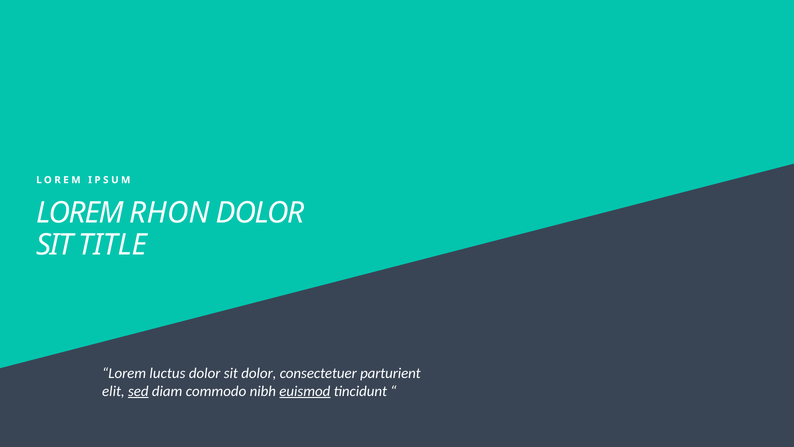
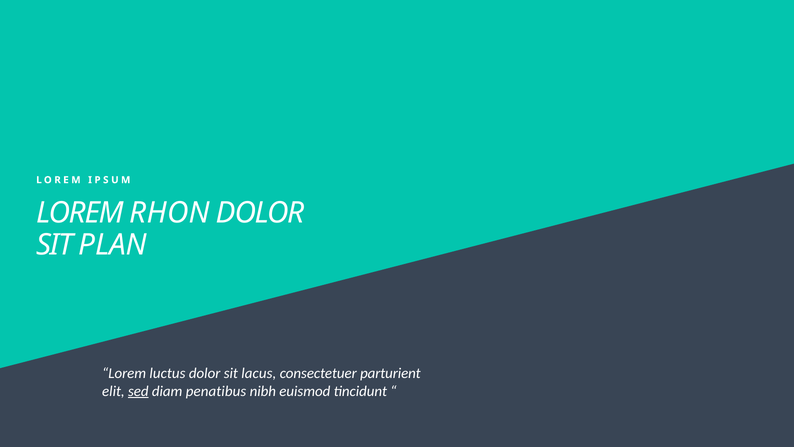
TITLE: TITLE -> PLAN
sit dolor: dolor -> lacus
commodo: commodo -> penatibus
euismod underline: present -> none
